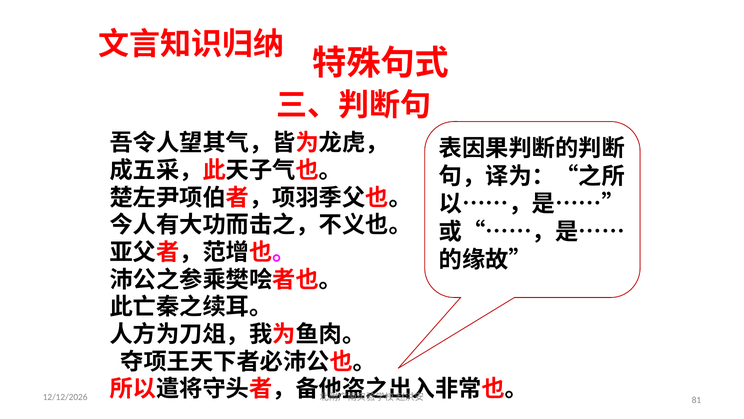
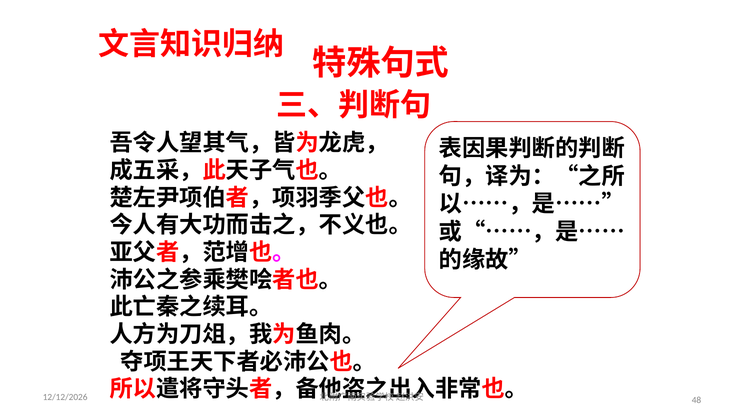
81: 81 -> 48
